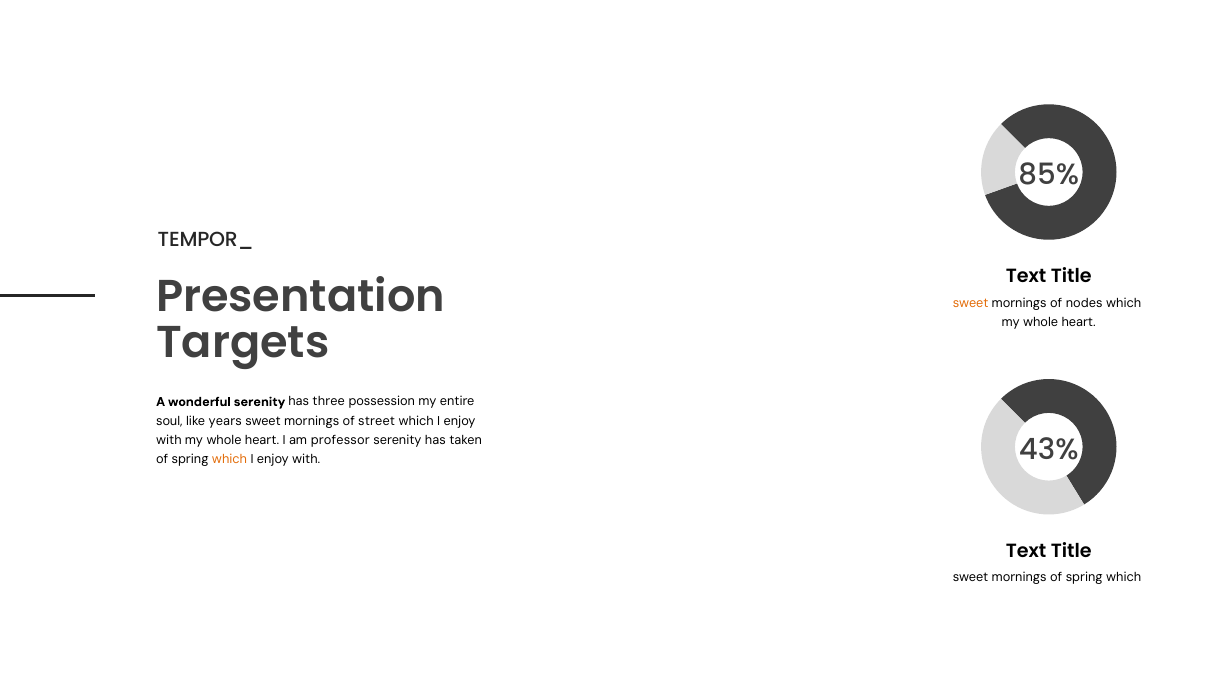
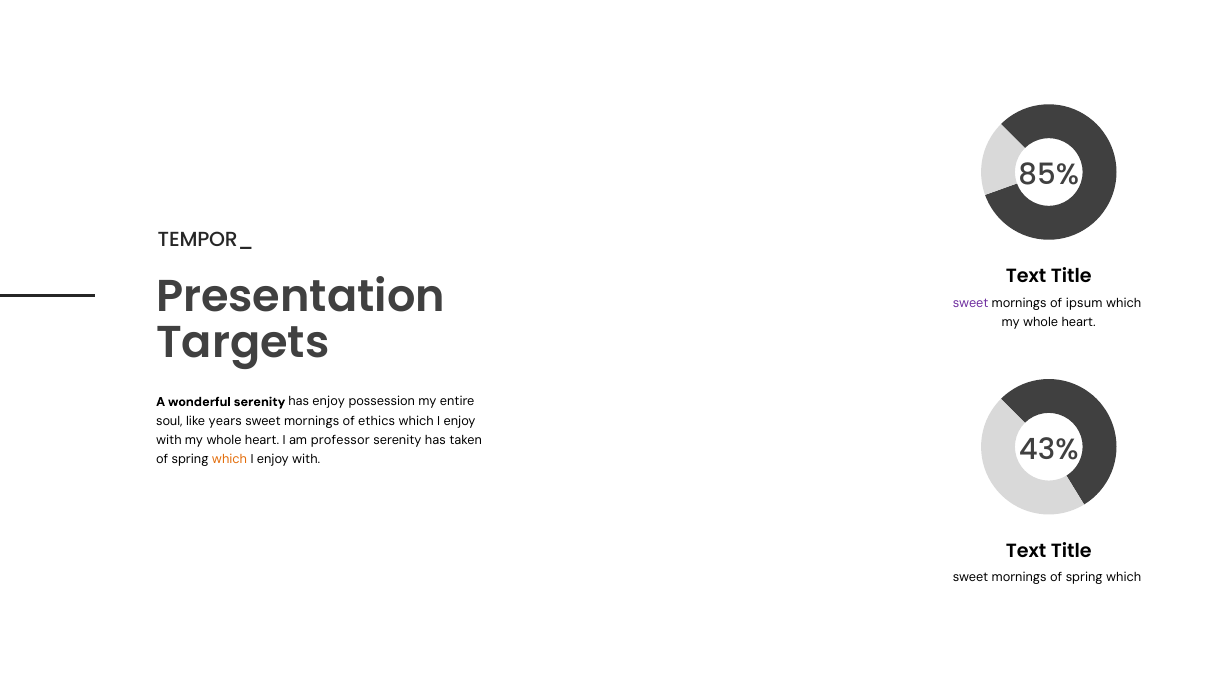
sweet at (971, 303) colour: orange -> purple
nodes: nodes -> ipsum
has three: three -> enjoy
street: street -> ethics
